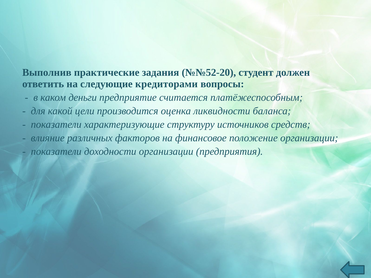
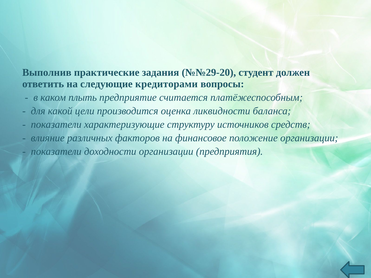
№№52-20: №№52-20 -> №№29-20
деньги: деньги -> плыть
